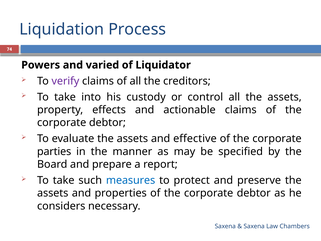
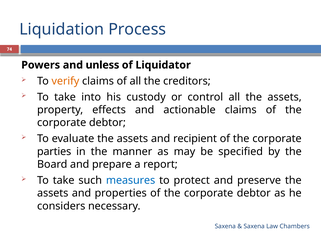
varied: varied -> unless
verify colour: purple -> orange
effective: effective -> recipient
